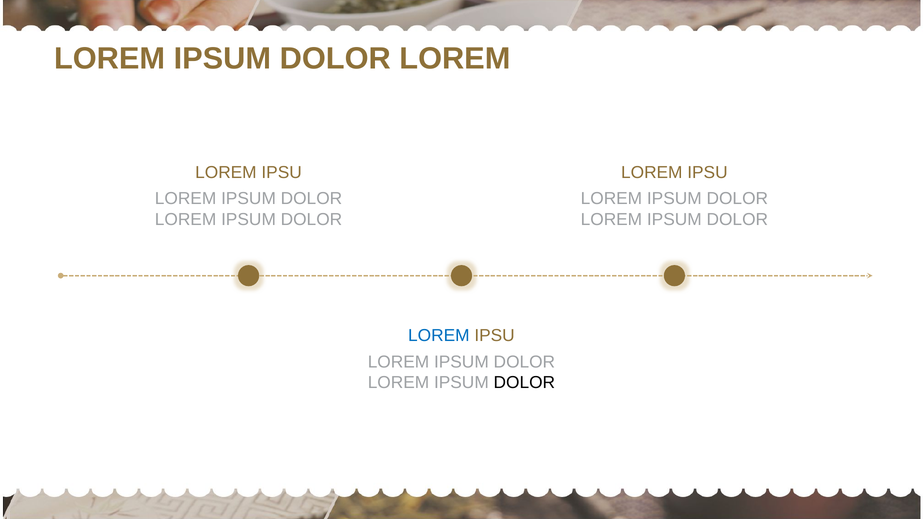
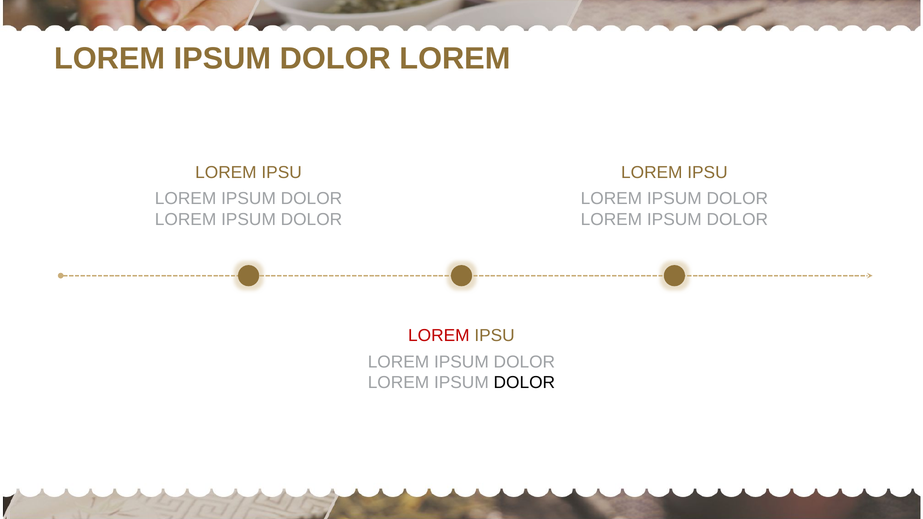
LOREM at (439, 336) colour: blue -> red
